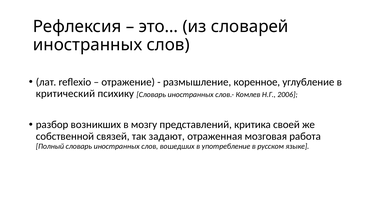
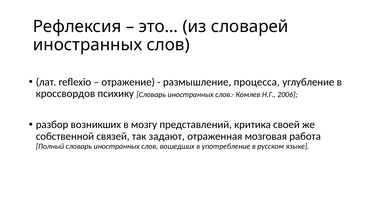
коренное: коренное -> процесса
критический: критический -> кроссвордов
